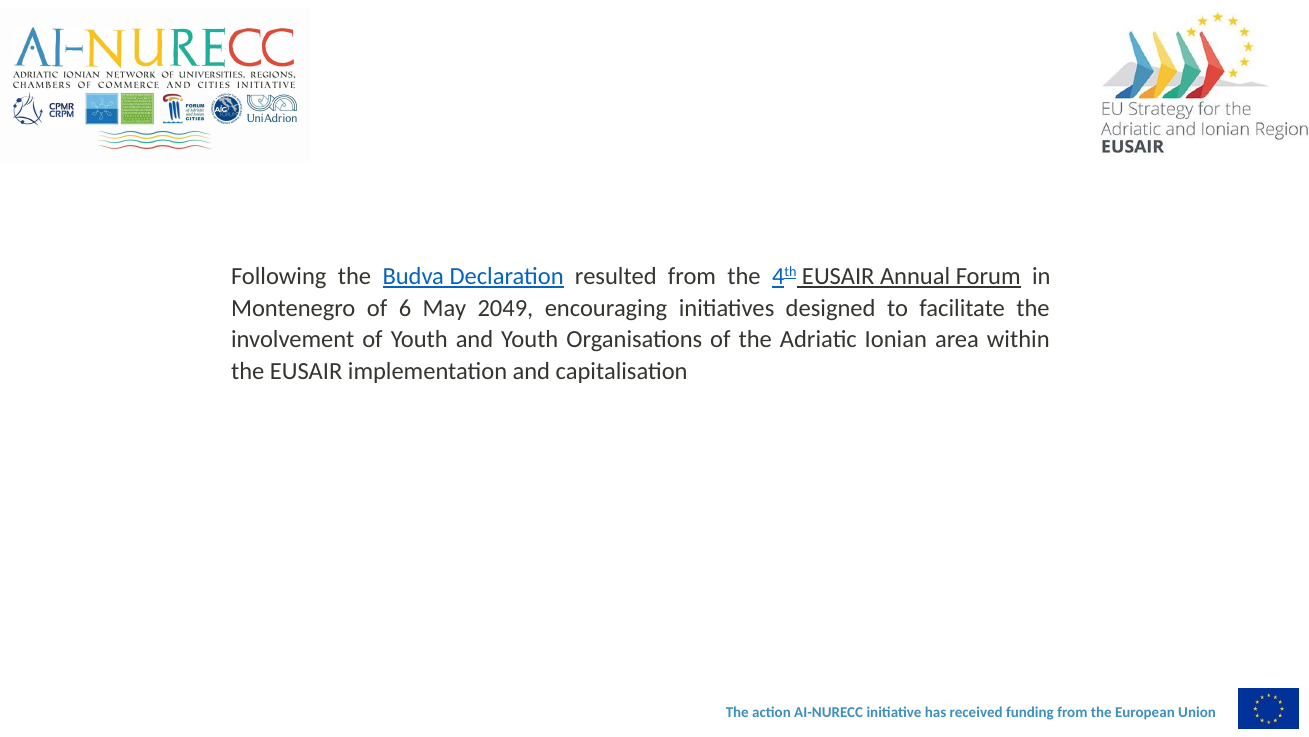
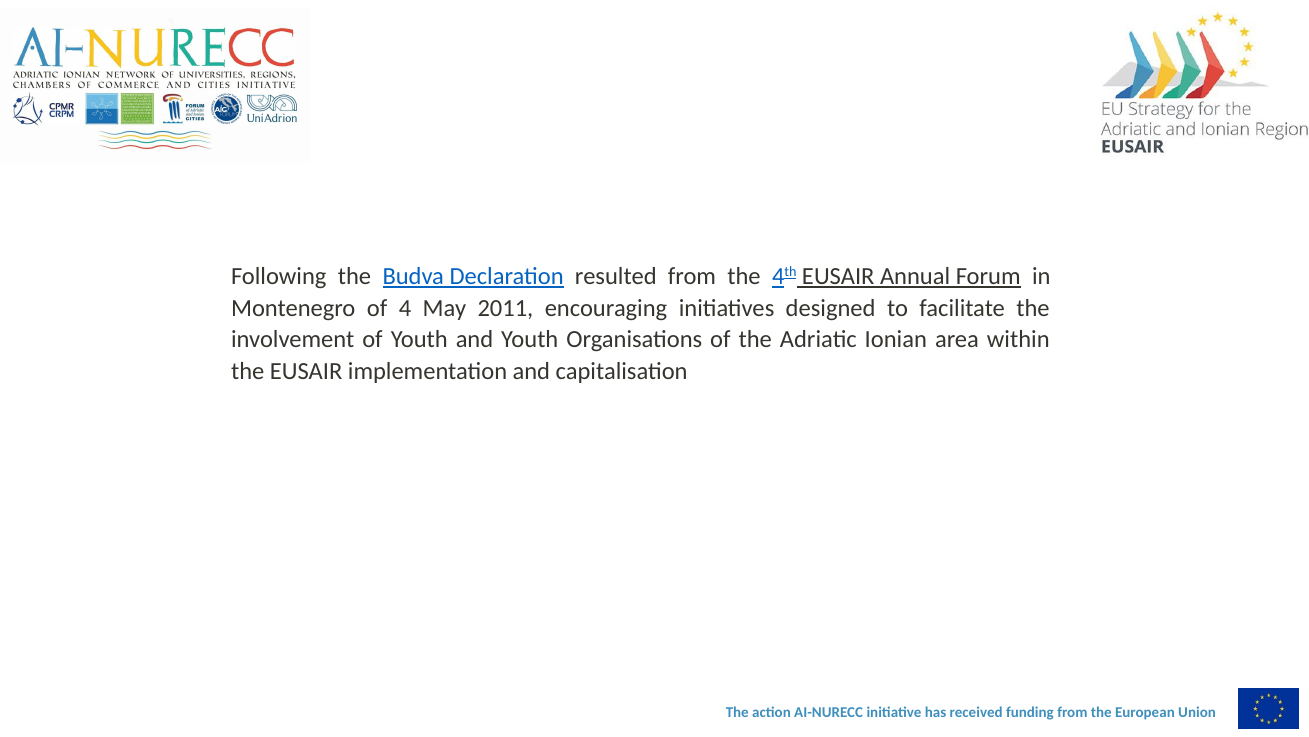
6: 6 -> 4
2049: 2049 -> 2011
